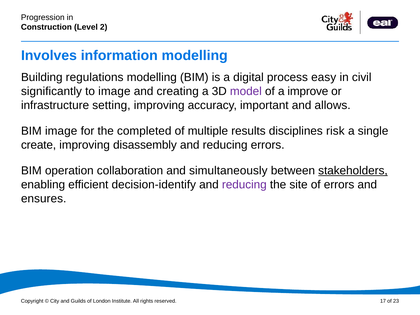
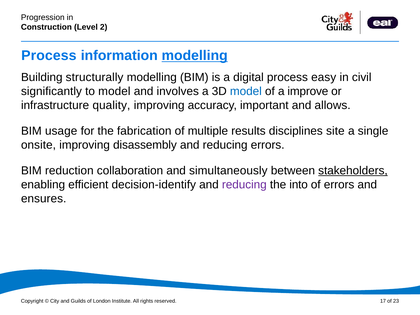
Involves at (49, 56): Involves -> Process
modelling at (195, 56) underline: none -> present
regulations: regulations -> structurally
to image: image -> model
creating: creating -> involves
model at (246, 91) colour: purple -> blue
setting: setting -> quality
BIM image: image -> usage
completed: completed -> fabrication
risk: risk -> site
create: create -> onsite
operation: operation -> reduction
site: site -> into
